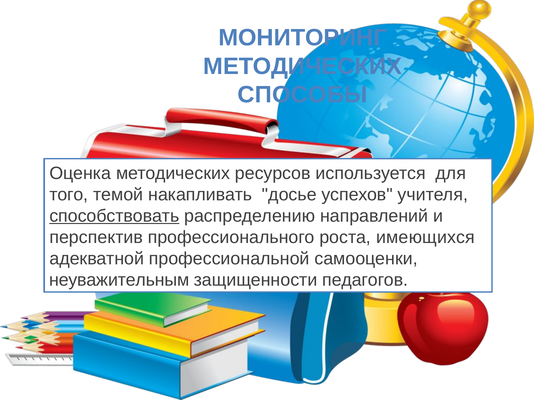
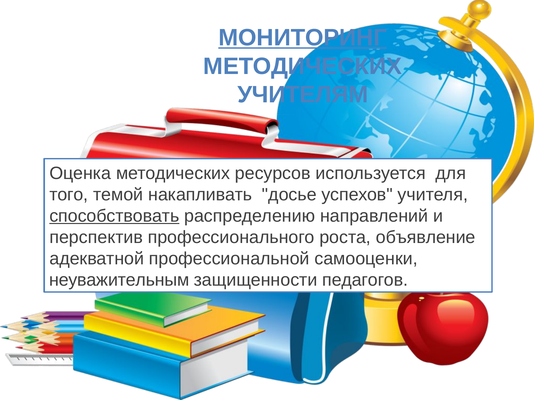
МОНИТОРИНГ underline: none -> present
СПОСОБЫ: СПОСОБЫ -> УЧИТЕЛЯМ
имеющихся: имеющихся -> объявление
